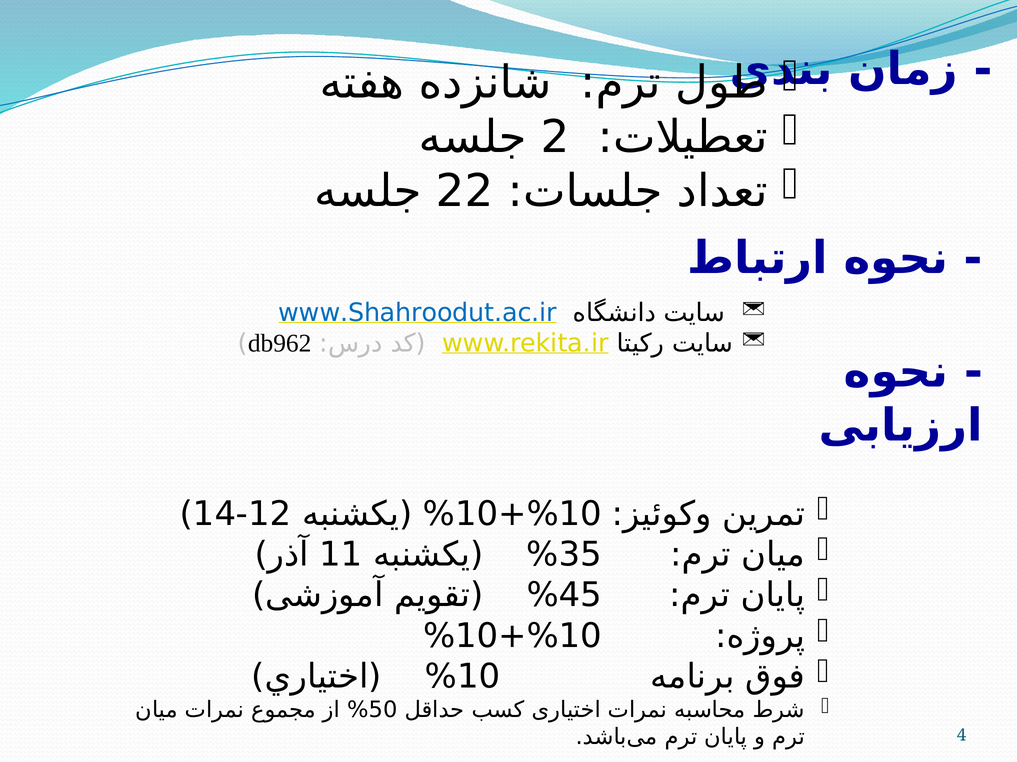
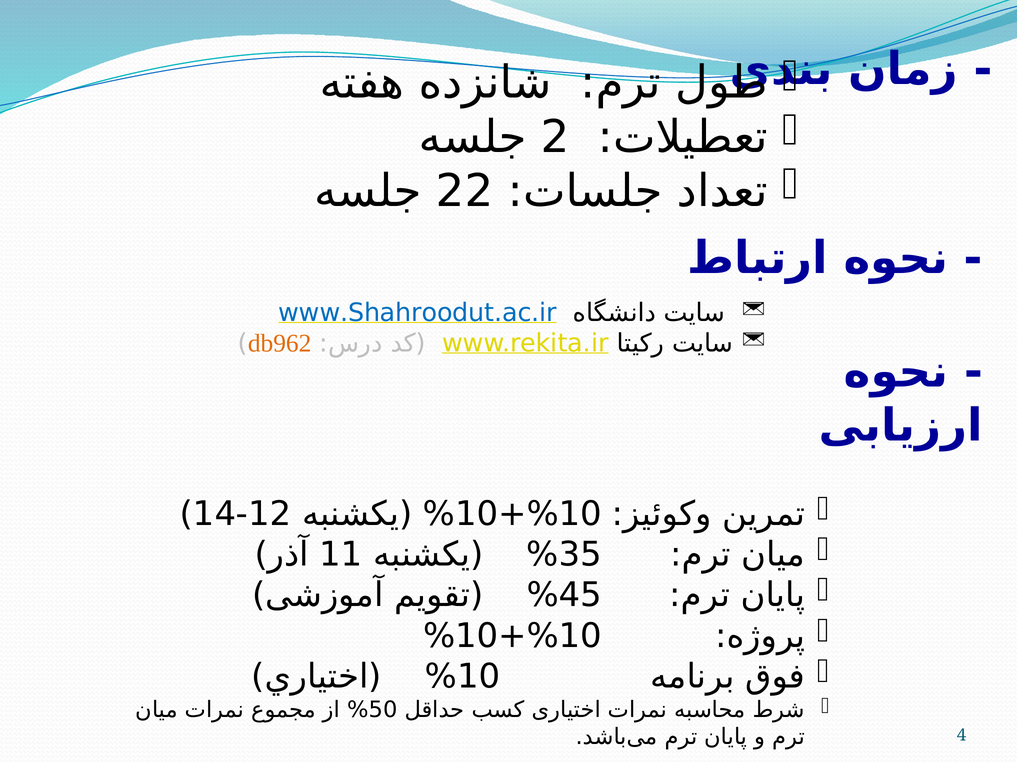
db962 colour: black -> orange
